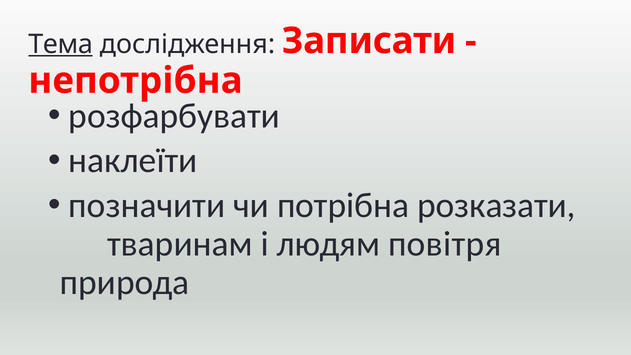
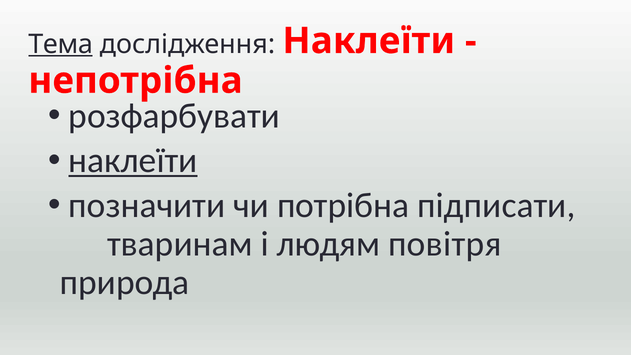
дослідження Записати: Записати -> Наклеїти
наклеїти at (133, 161) underline: none -> present
розказати: розказати -> підписати
